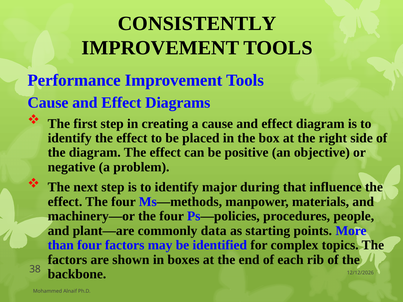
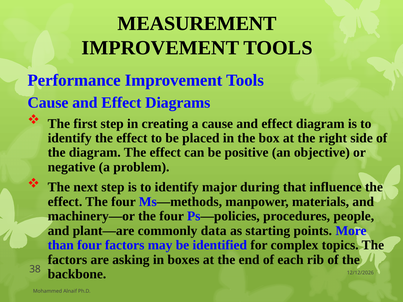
CONSISTENTLY: CONSISTENTLY -> MEASUREMENT
shown: shown -> asking
